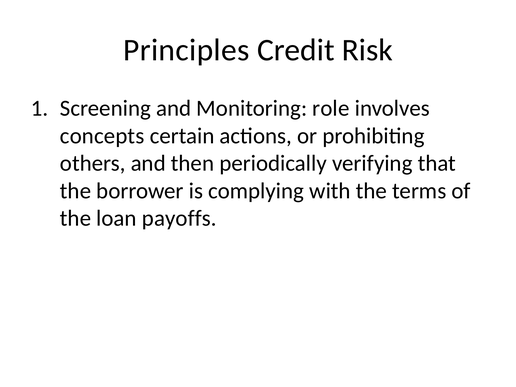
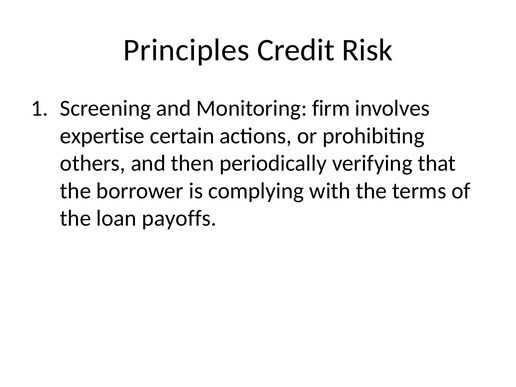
role: role -> firm
concepts: concepts -> expertise
